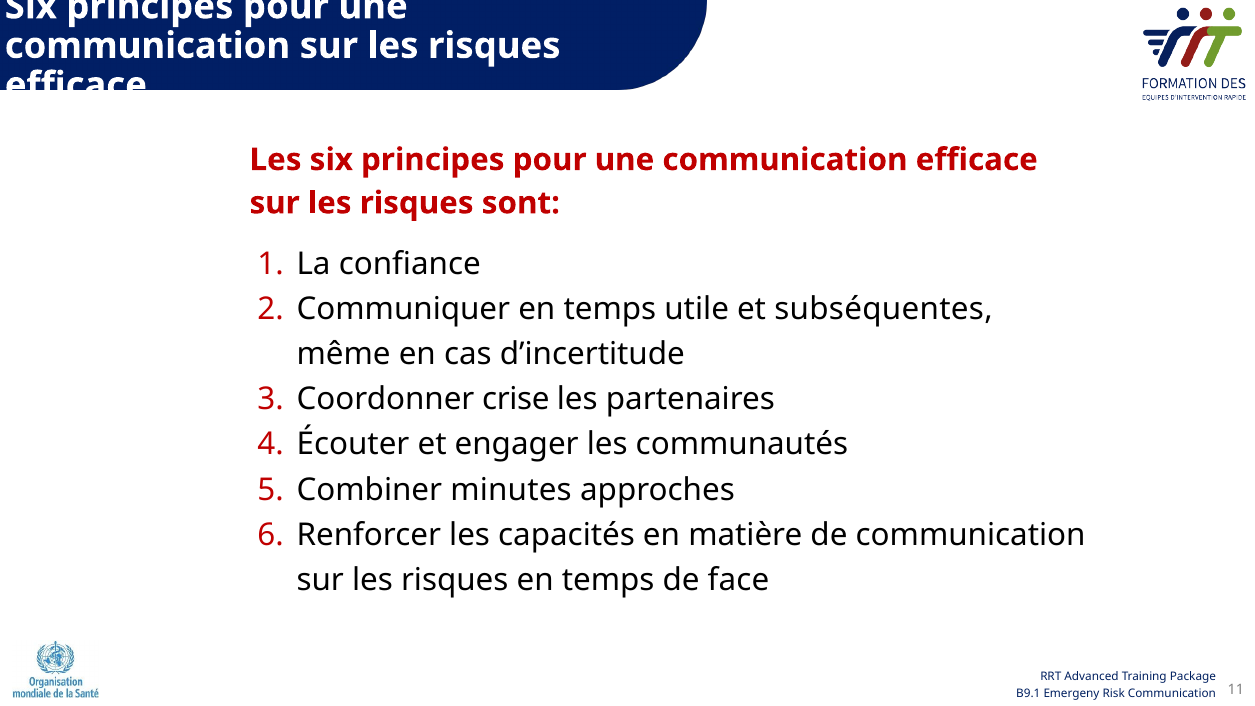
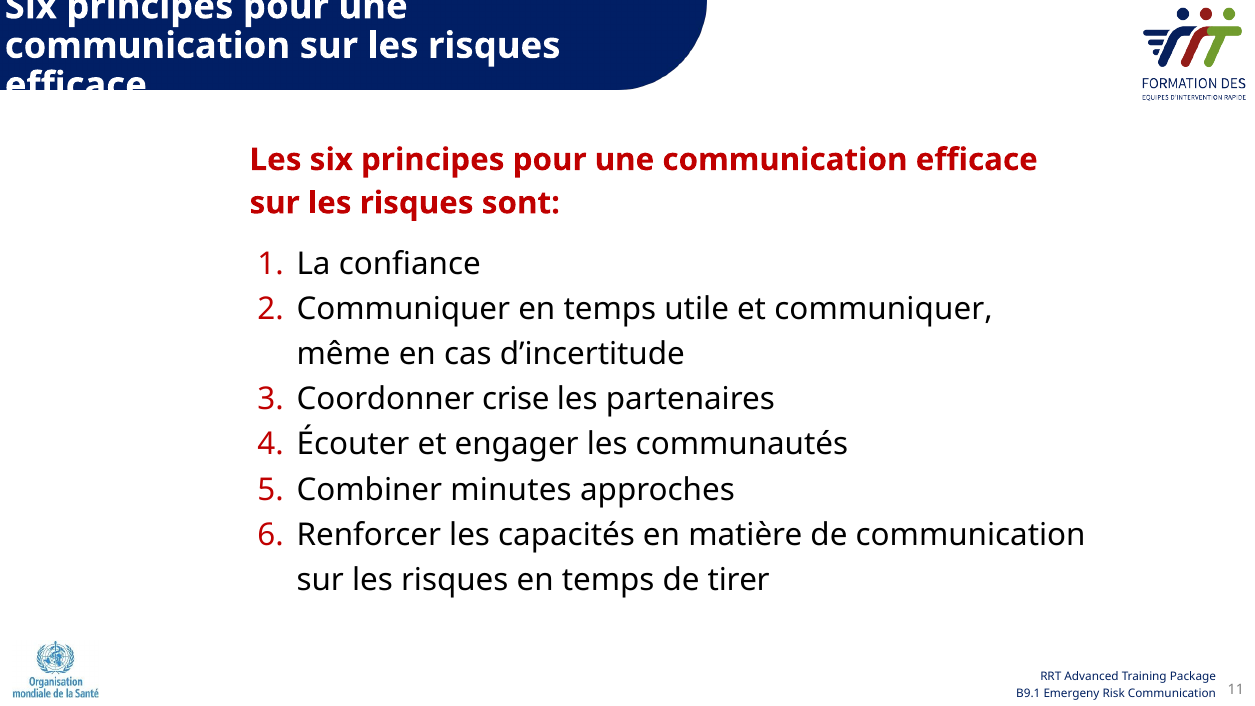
et subséquentes: subséquentes -> communiquer
face: face -> tirer
